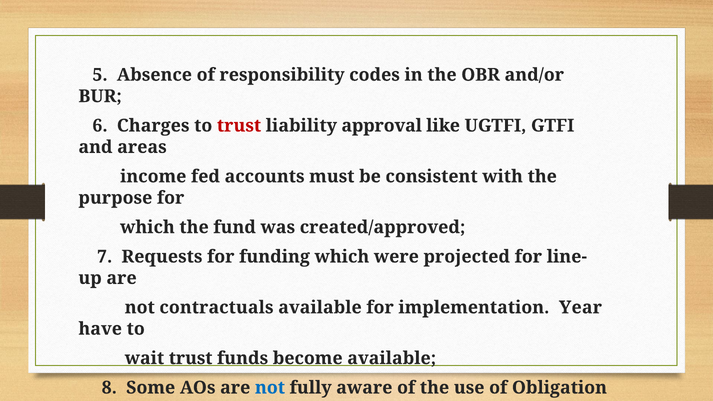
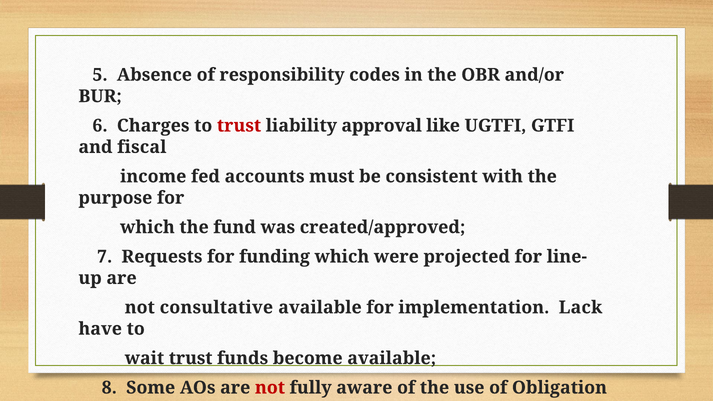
areas: areas -> fiscal
contractuals: contractuals -> consultative
Year: Year -> Lack
not at (270, 388) colour: blue -> red
